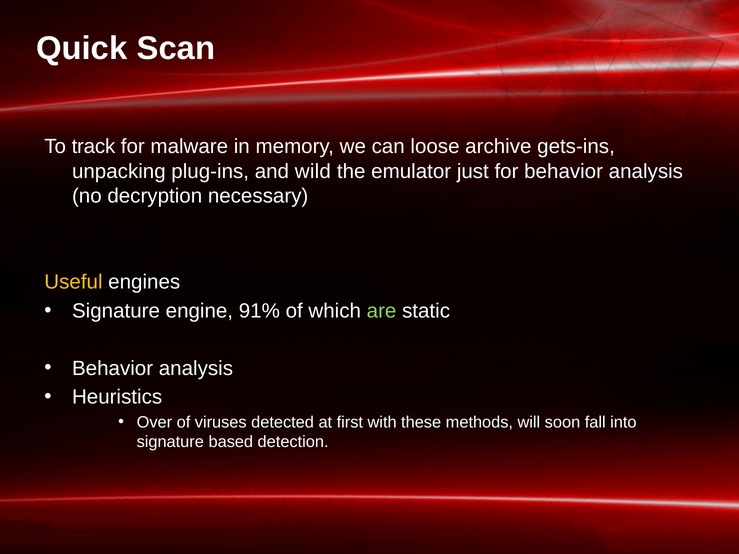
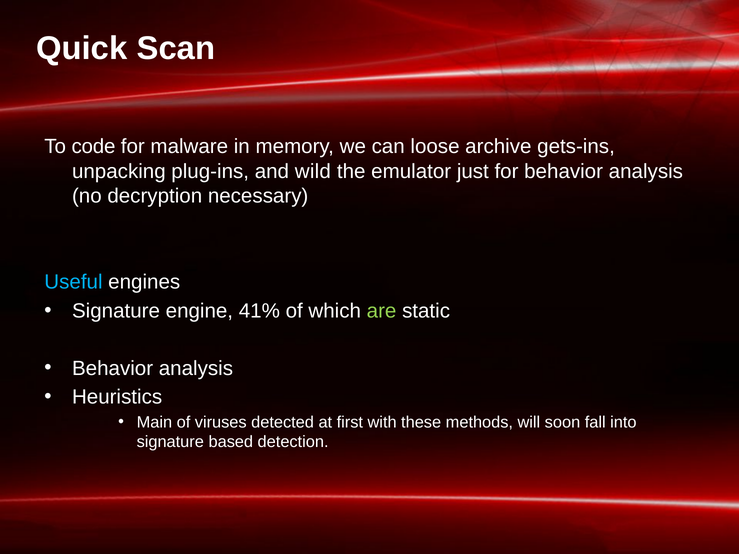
track: track -> code
Useful colour: yellow -> light blue
91%: 91% -> 41%
Over: Over -> Main
